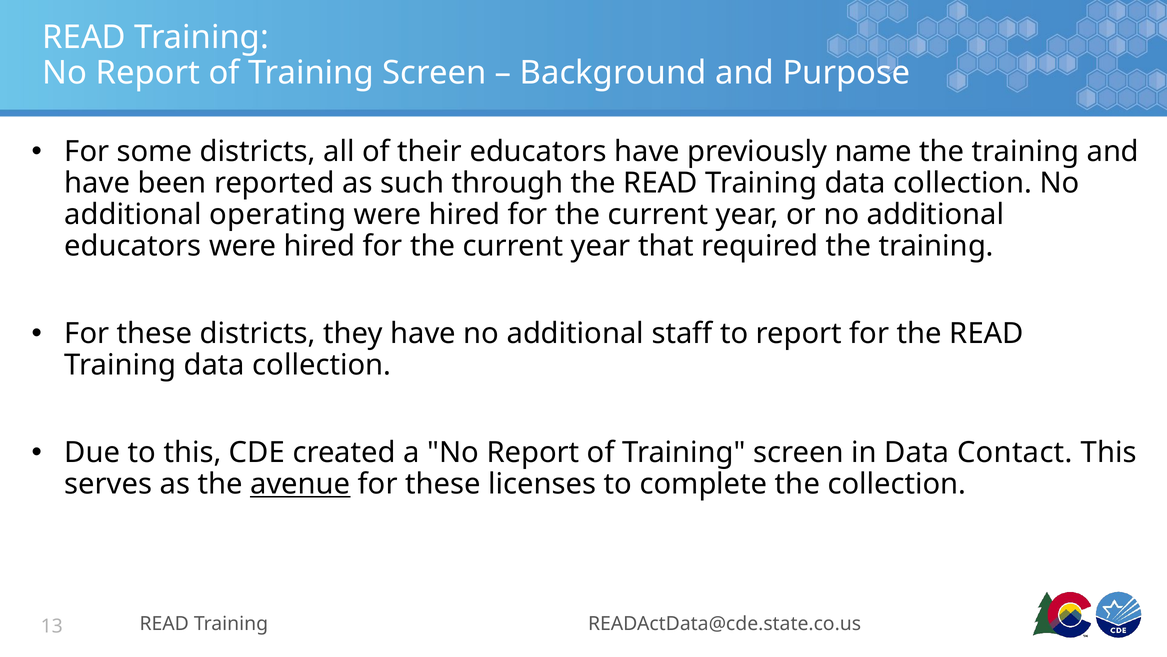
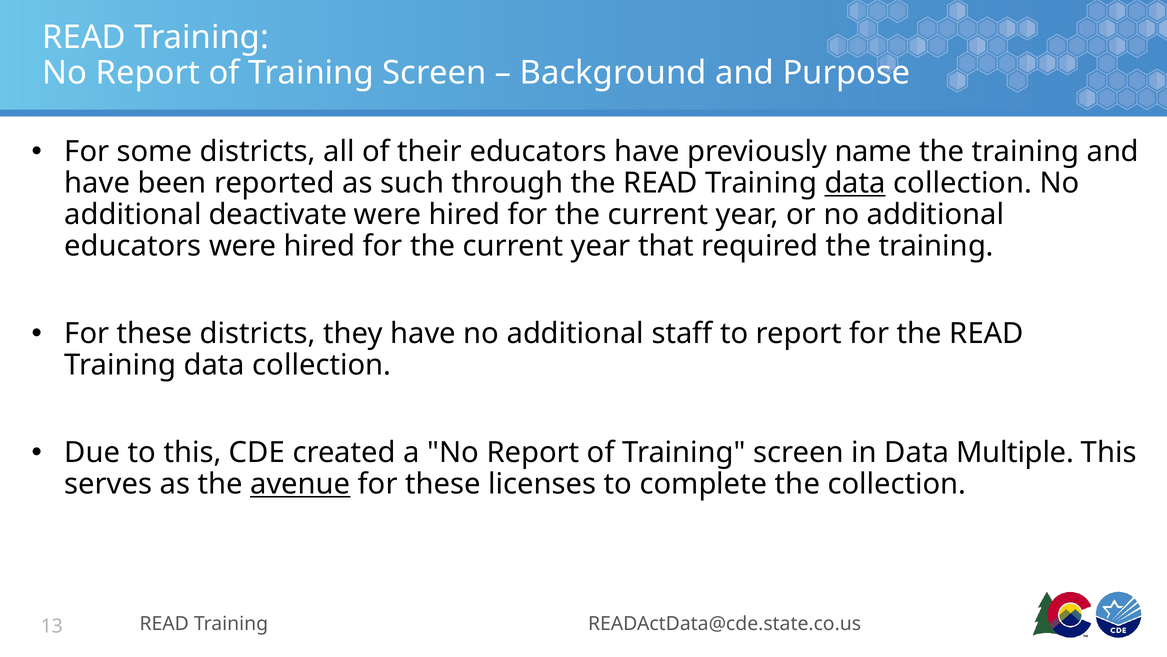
data at (855, 183) underline: none -> present
operating: operating -> deactivate
Contact: Contact -> Multiple
